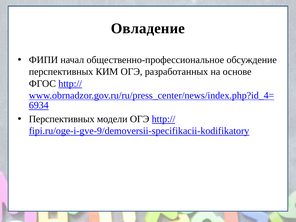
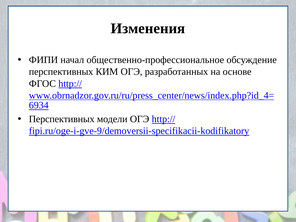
Овладение: Овладение -> Изменения
